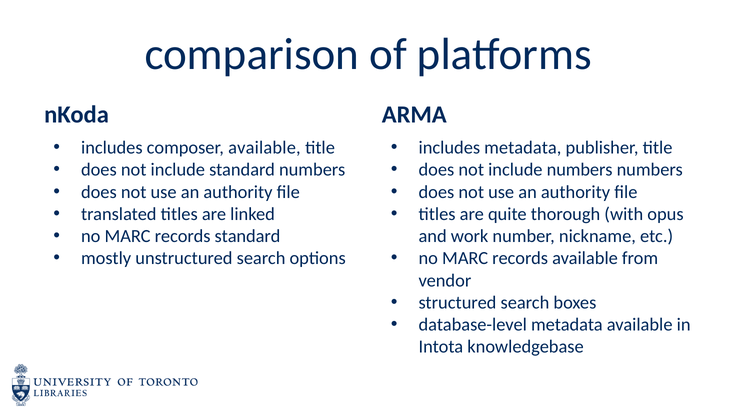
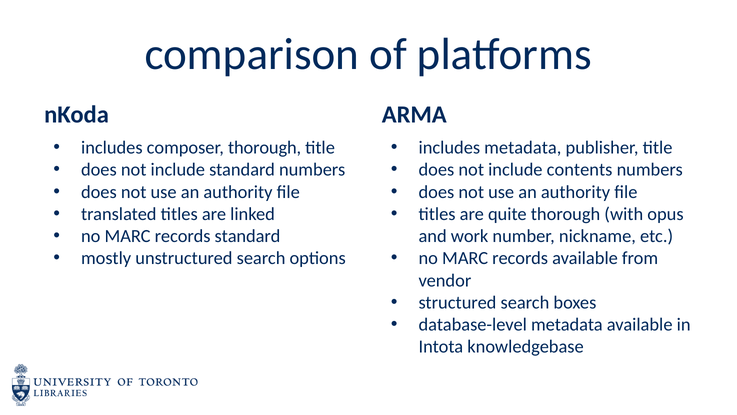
composer available: available -> thorough
include numbers: numbers -> contents
